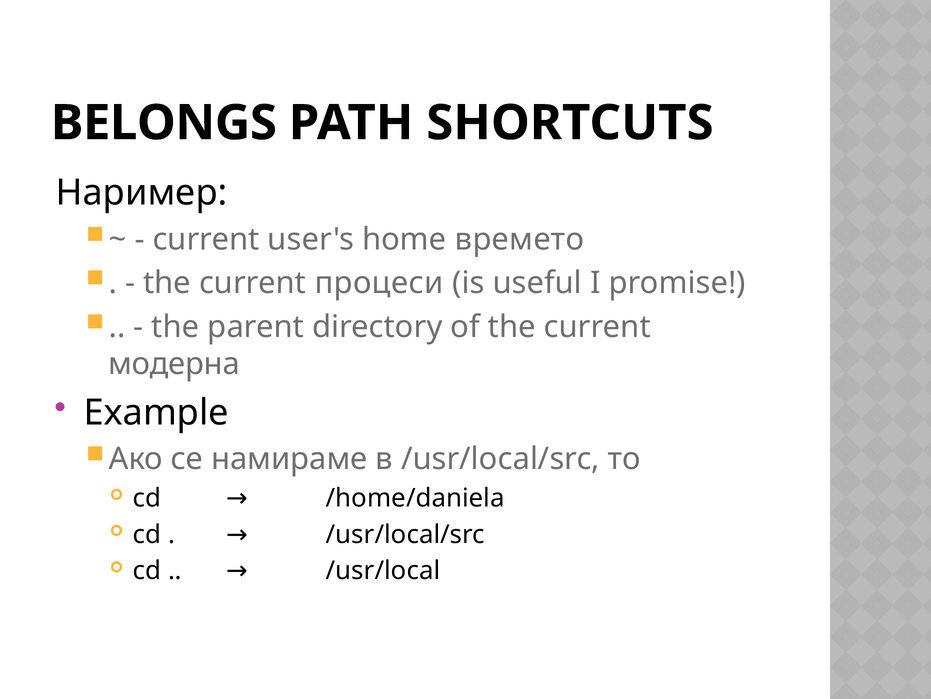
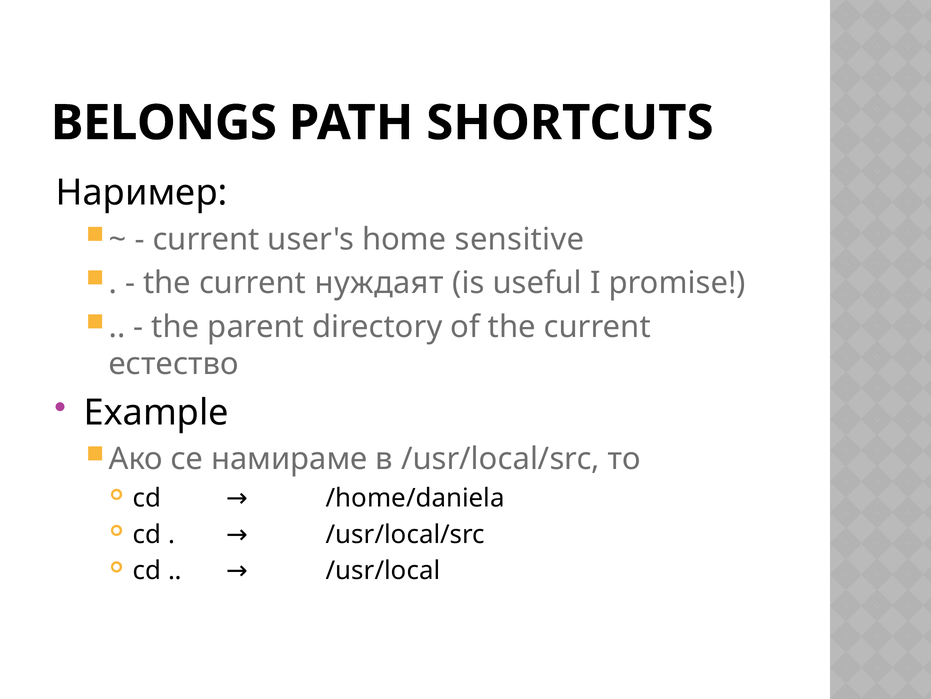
времето: времето -> sensitive
процеси: процеси -> нуждаят
модерна: модерна -> естество
